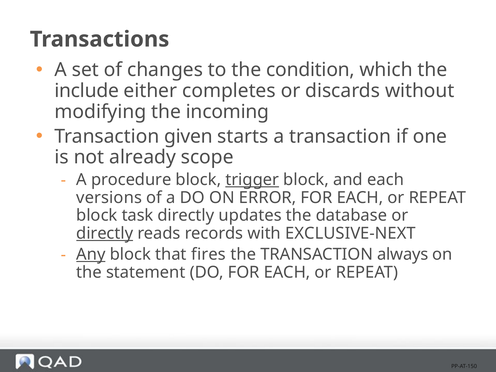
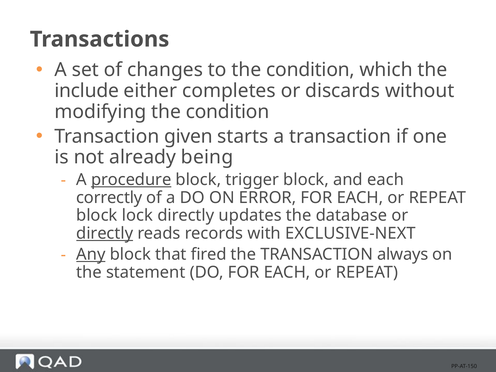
modifying the incoming: incoming -> condition
scope: scope -> being
procedure underline: none -> present
trigger underline: present -> none
versions: versions -> correctly
task: task -> lock
fires: fires -> fired
